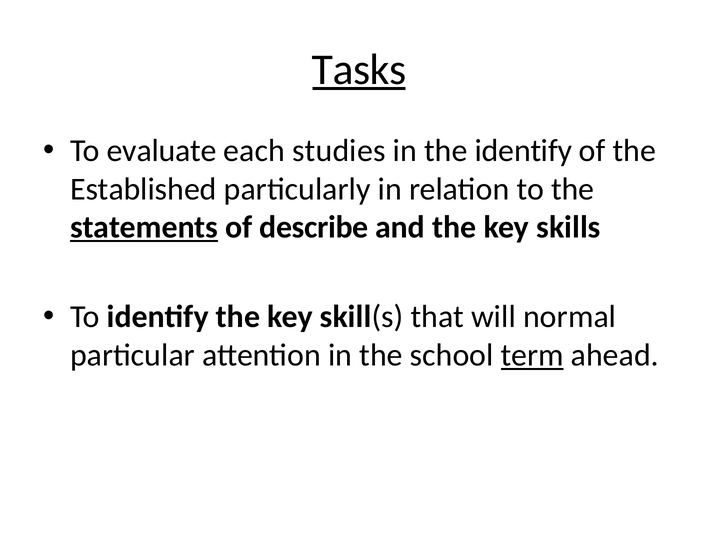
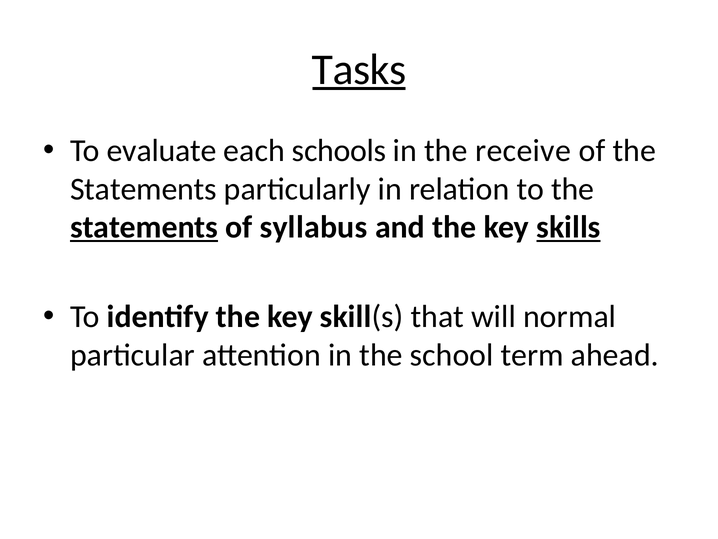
studies: studies -> schools
the identify: identify -> receive
Established at (143, 189): Established -> Statements
describe: describe -> syllabus
skills underline: none -> present
term underline: present -> none
